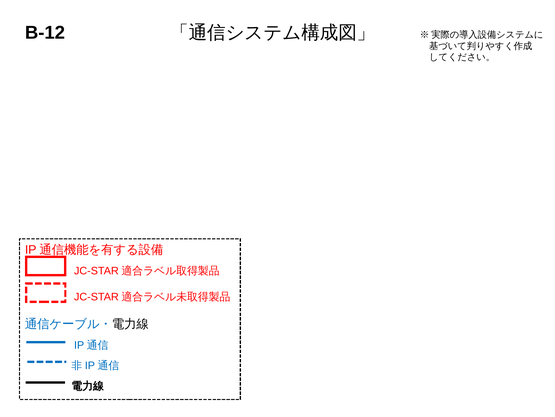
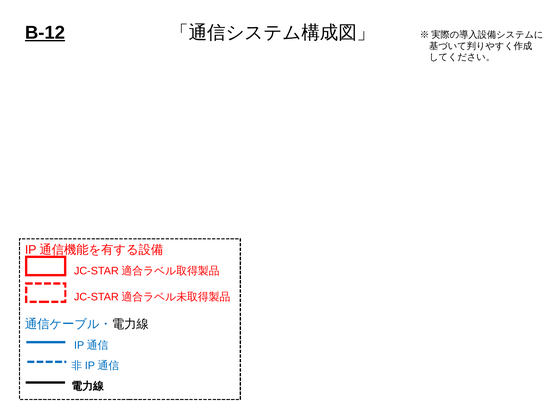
B-12 underline: none -> present
